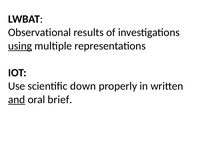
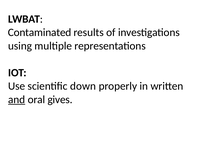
Observational: Observational -> Contaminated
using underline: present -> none
brief: brief -> gives
